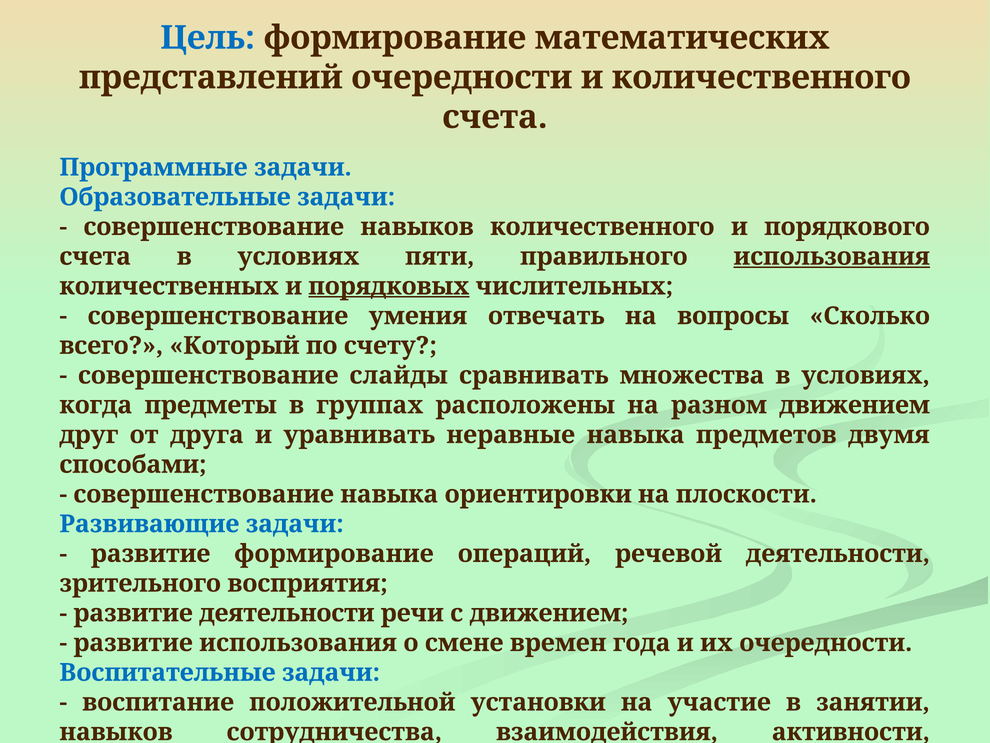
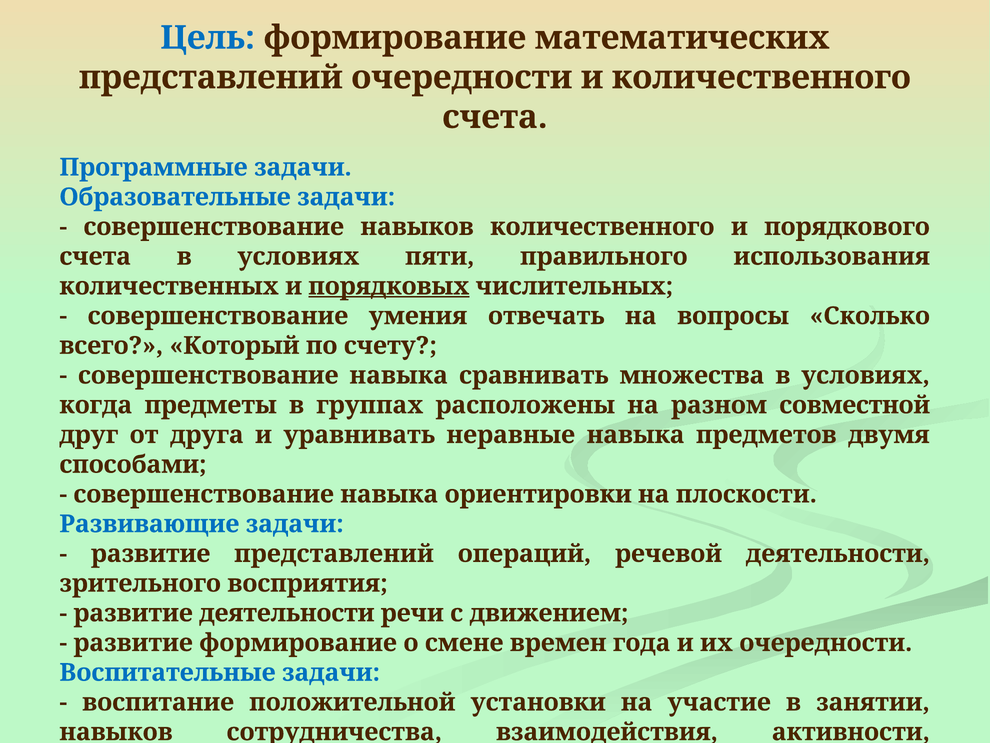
использования at (832, 256) underline: present -> none
слайды at (399, 375): слайды -> навыка
разном движением: движением -> совместной
развитие формирование: формирование -> представлений
развитие использования: использования -> формирование
